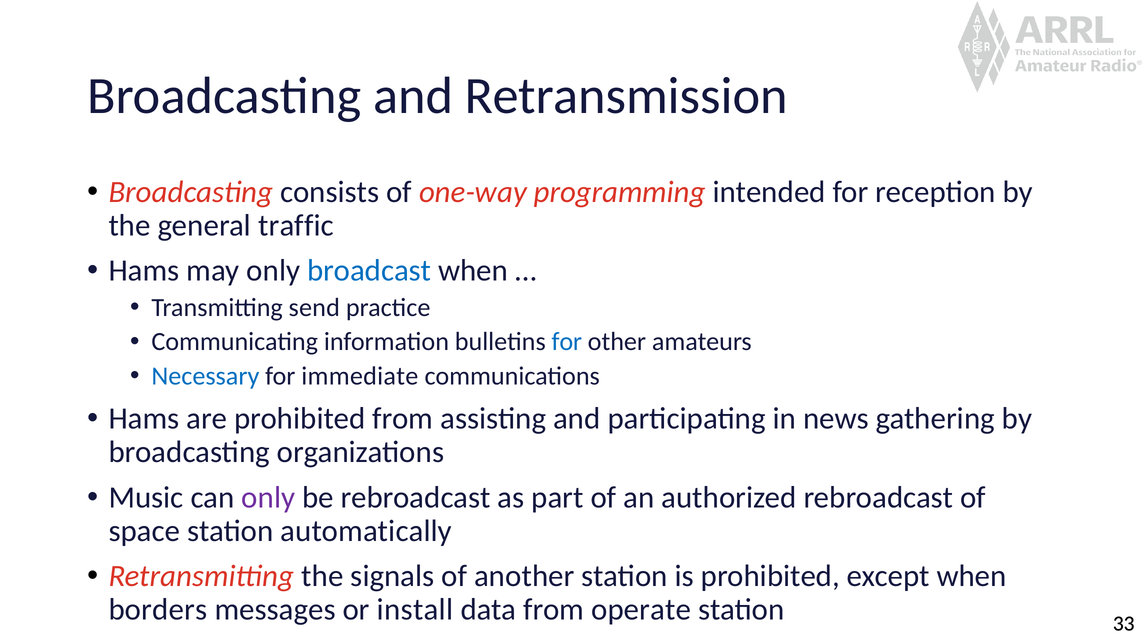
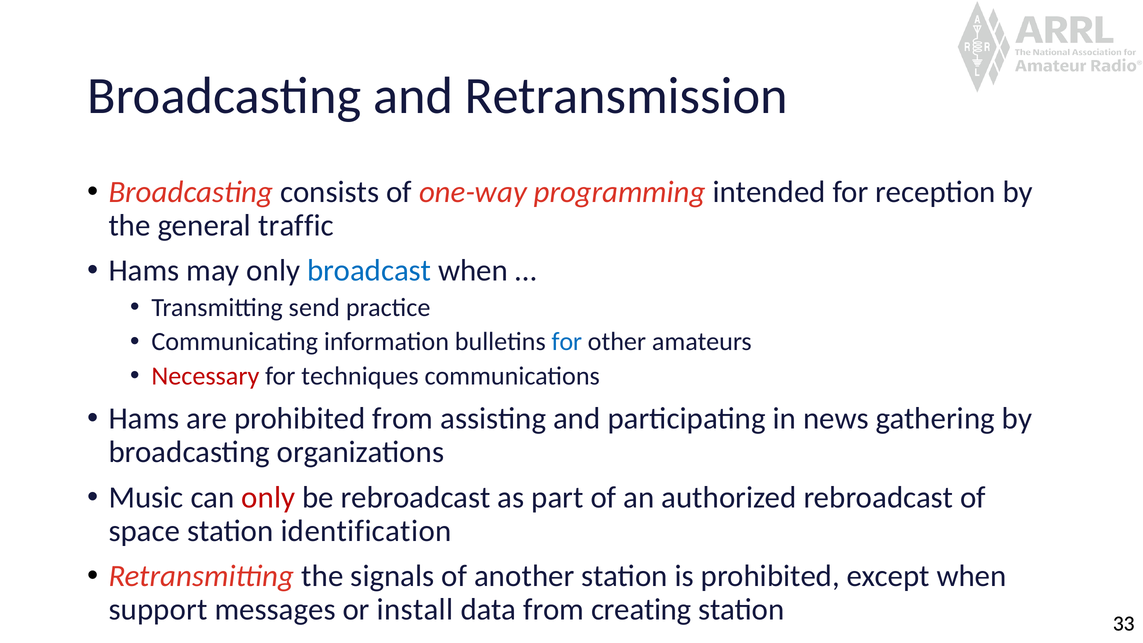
Necessary colour: blue -> red
immediate: immediate -> techniques
only at (268, 497) colour: purple -> red
automatically: automatically -> identification
borders: borders -> support
operate: operate -> creating
